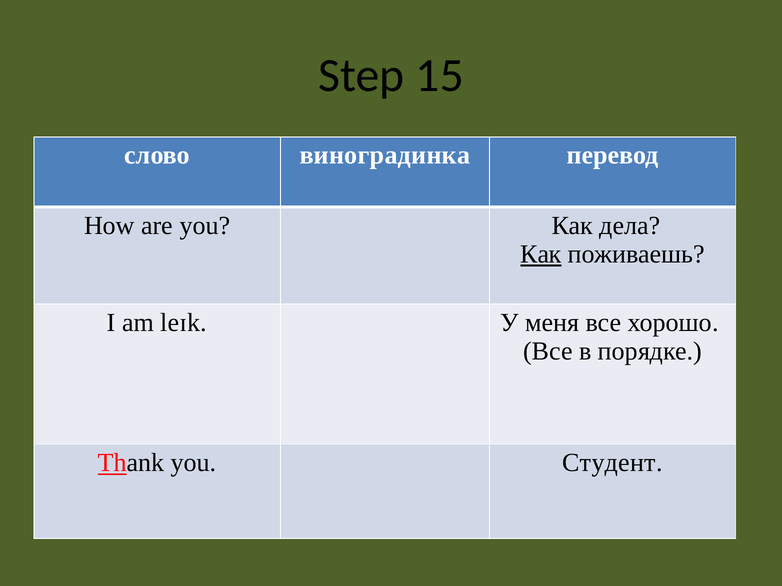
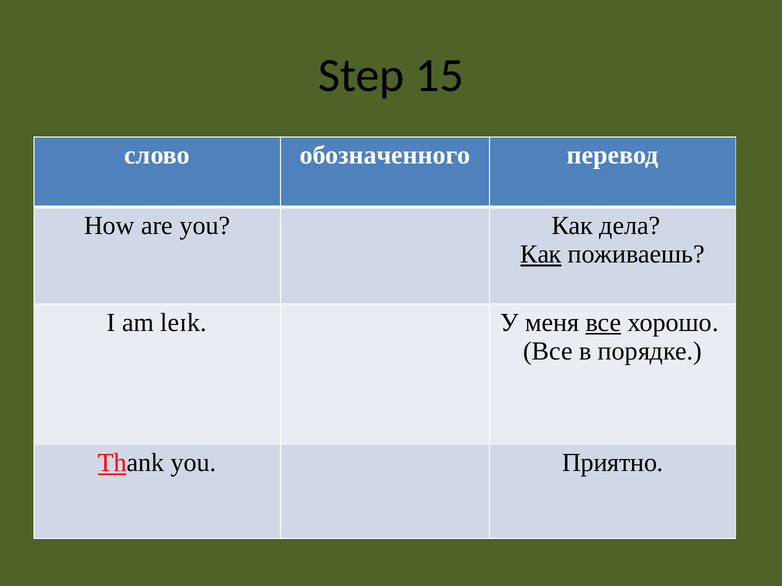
виноградинка: виноградинка -> обозначенного
все at (603, 323) underline: none -> present
Студент: Студент -> Приятно
